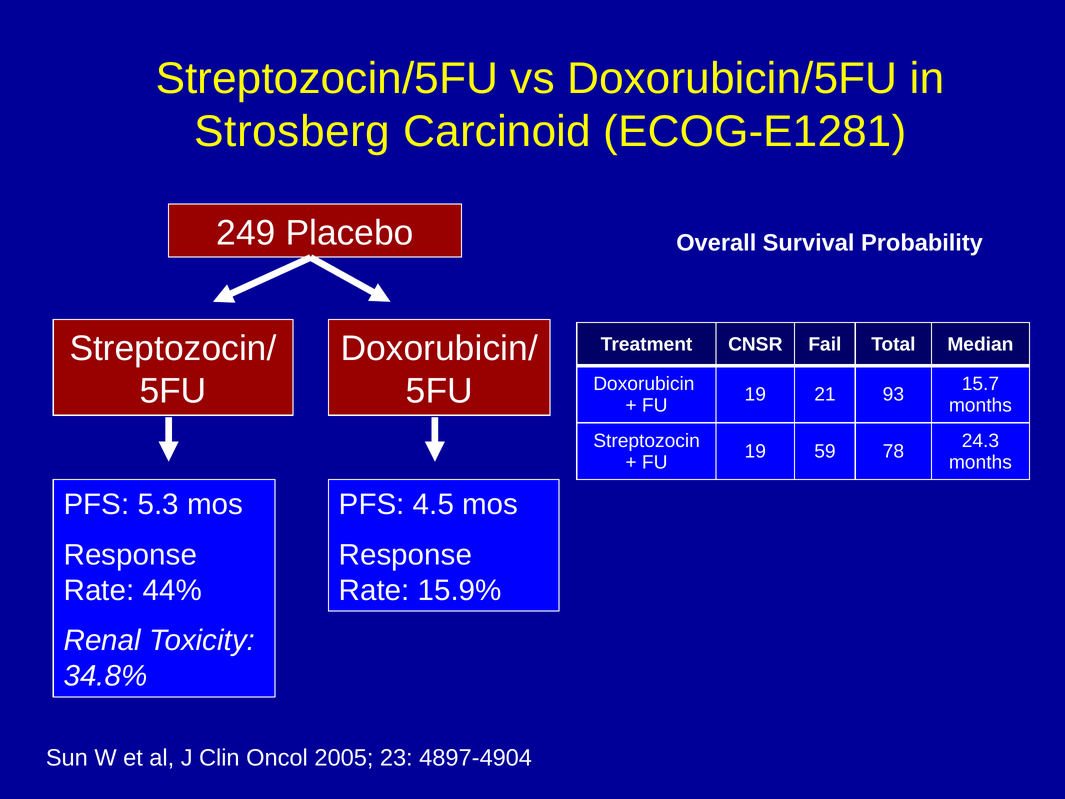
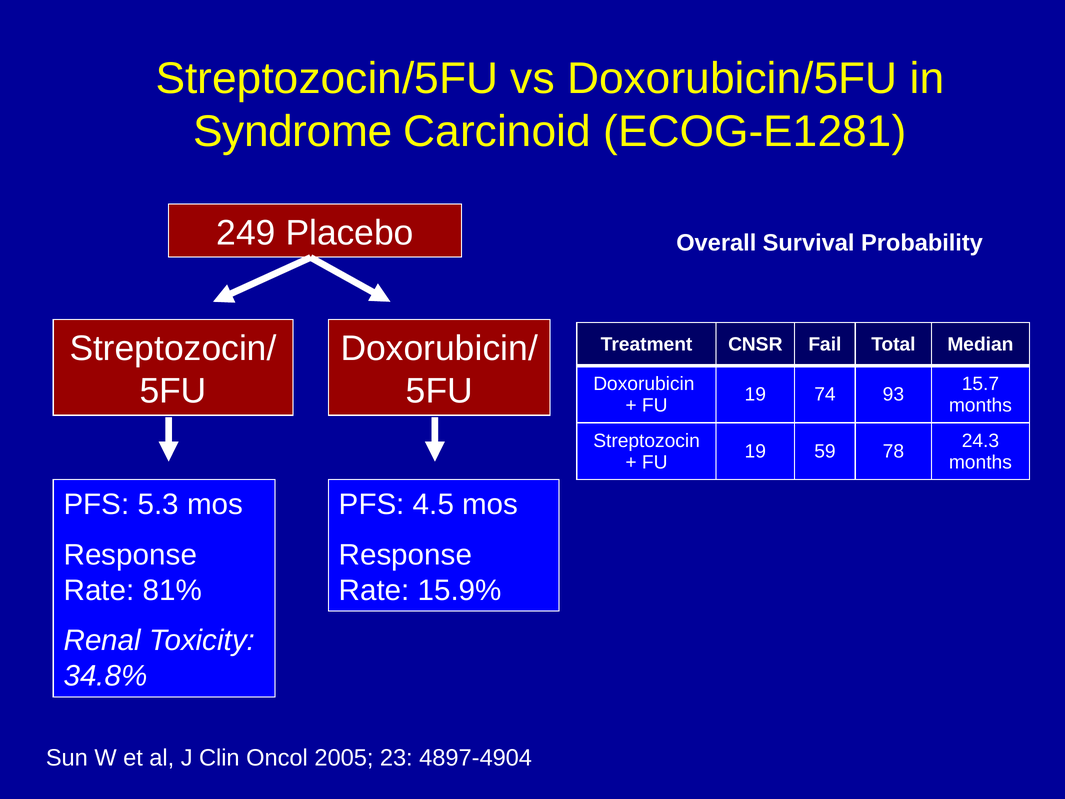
Strosberg: Strosberg -> Syndrome
21: 21 -> 74
44%: 44% -> 81%
